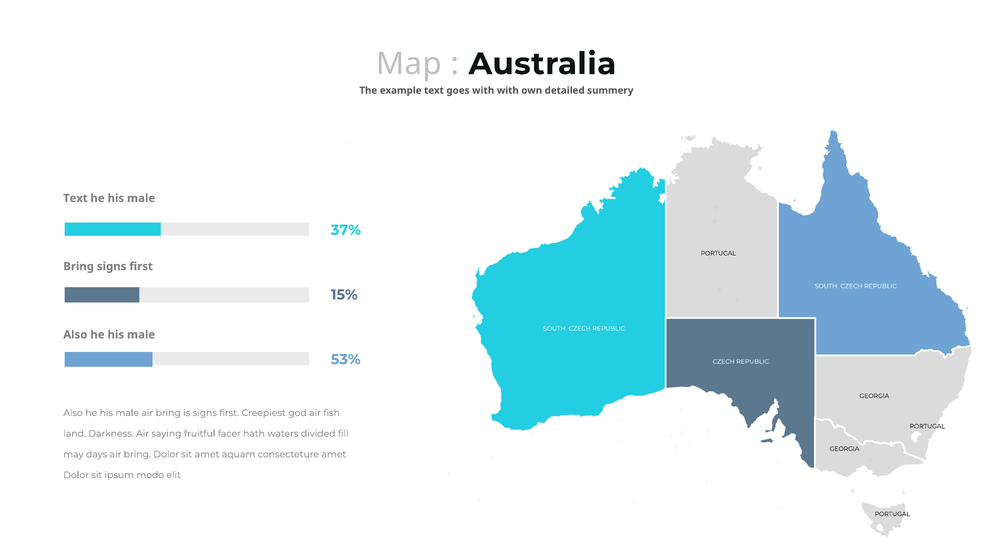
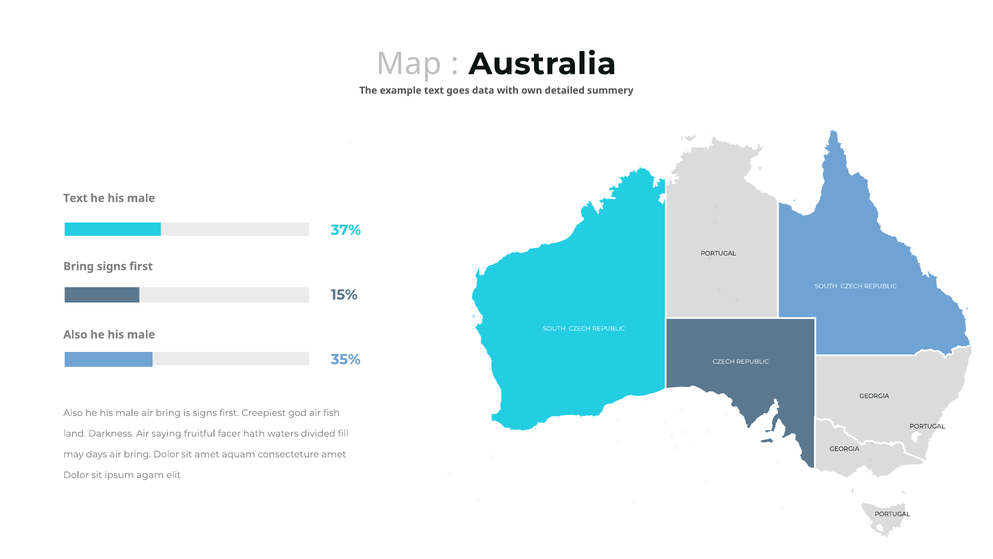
goes with: with -> data
53%: 53% -> 35%
modo: modo -> agam
